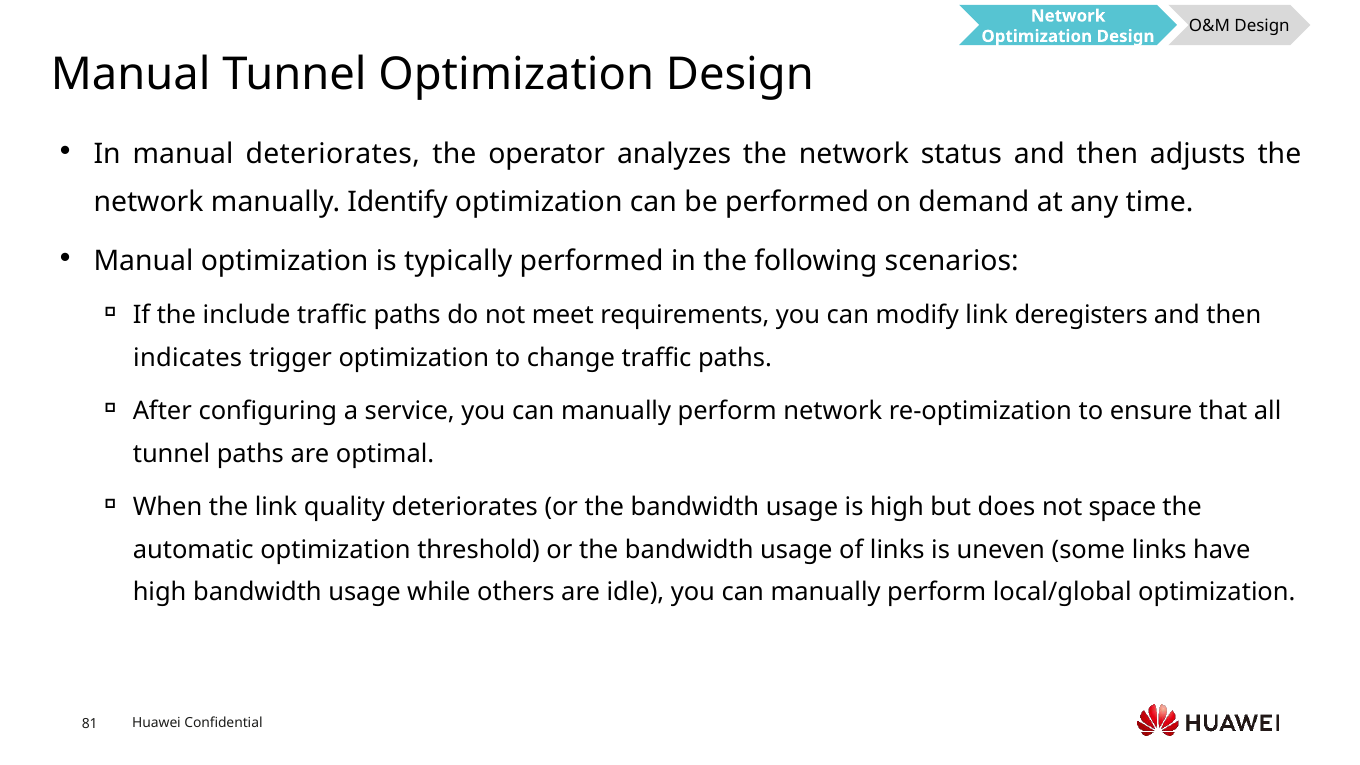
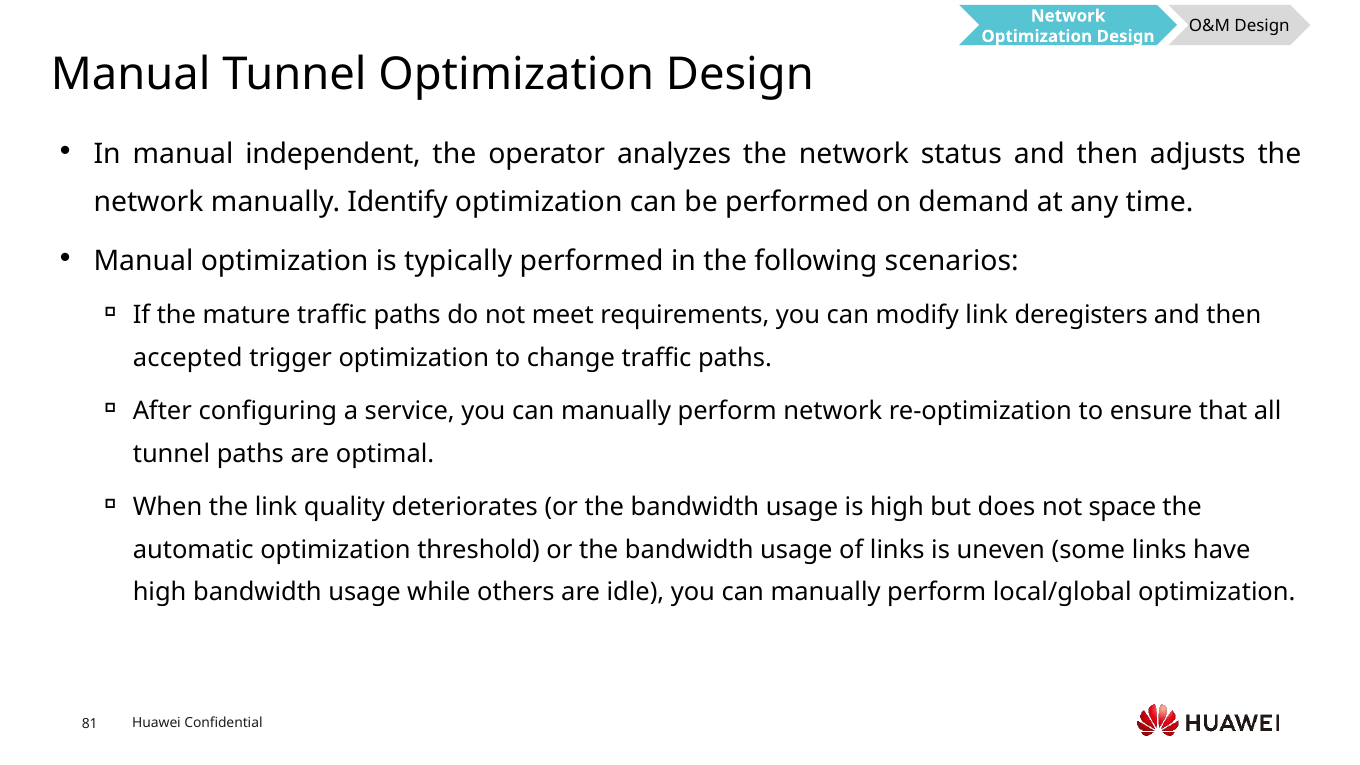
manual deteriorates: deteriorates -> independent
include: include -> mature
indicates: indicates -> accepted
